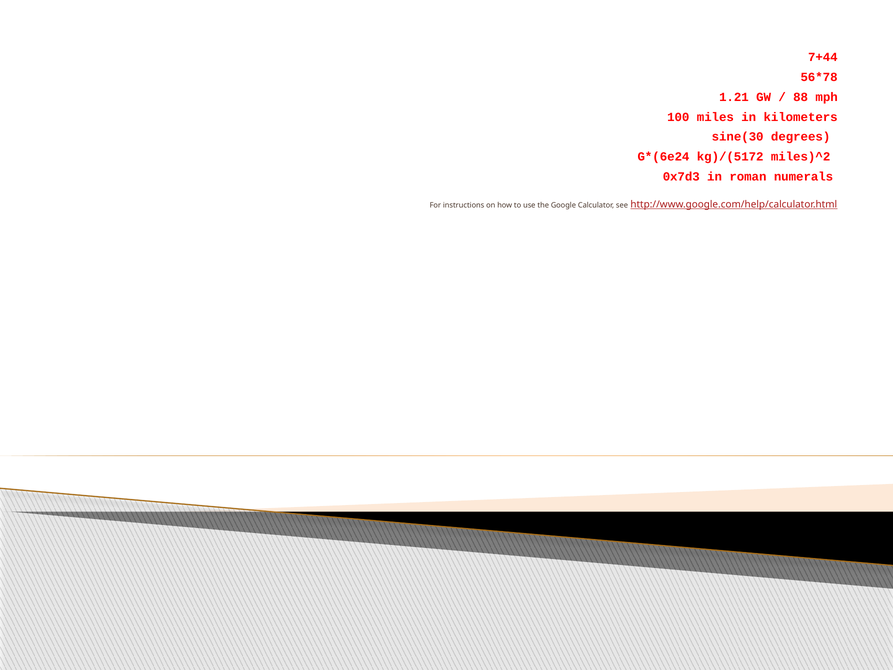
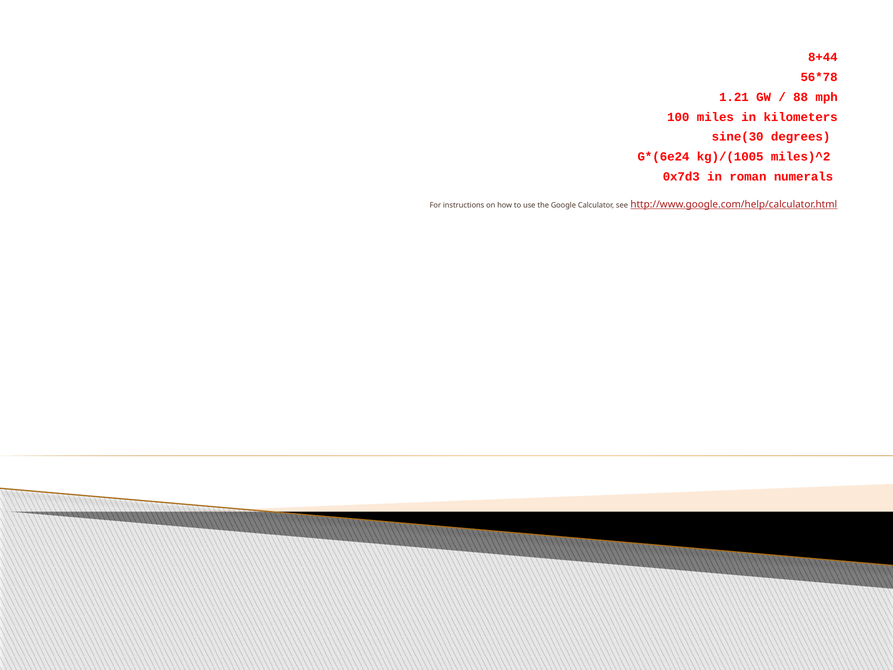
7+44: 7+44 -> 8+44
kg)/(5172: kg)/(5172 -> kg)/(1005
